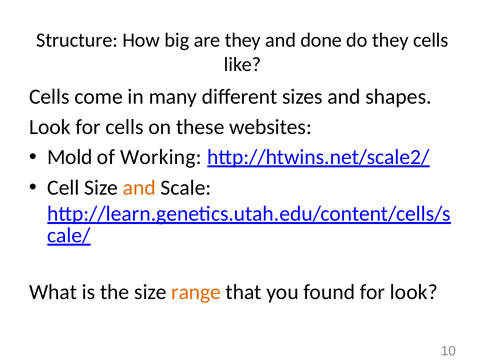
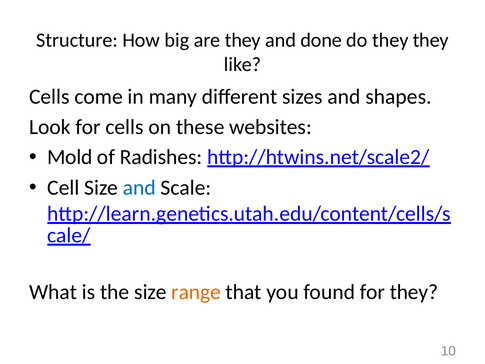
they cells: cells -> they
Working: Working -> Radishes
and at (139, 188) colour: orange -> blue
for look: look -> they
